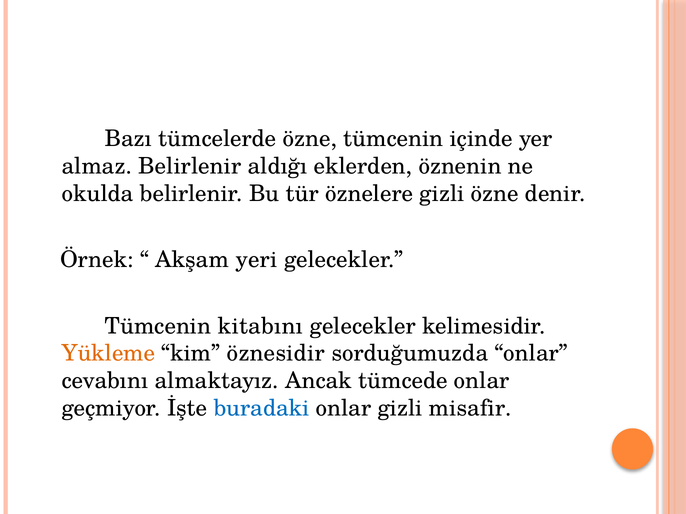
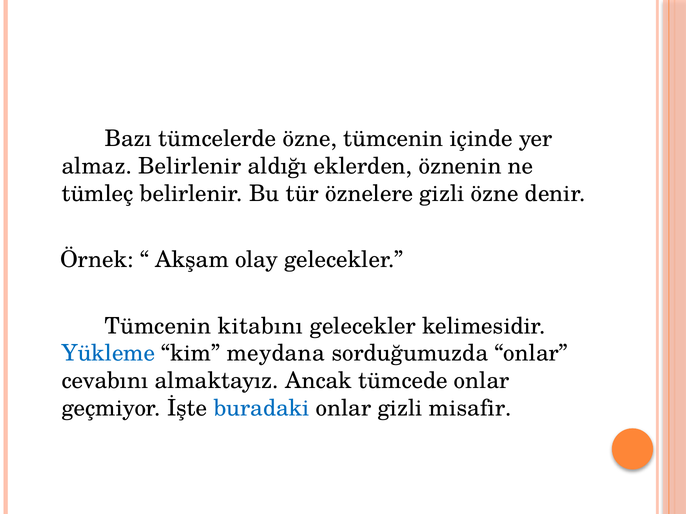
okulda: okulda -> tümleç
yeri: yeri -> olay
Yükleme colour: orange -> blue
öznesidir: öznesidir -> meydana
